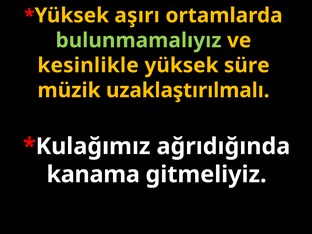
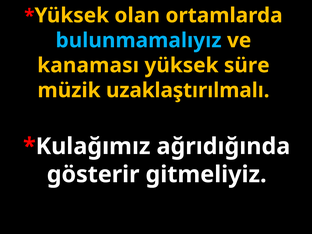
aşırı: aşırı -> olan
bulunmamalıyız colour: light green -> light blue
kesinlikle: kesinlikle -> kanaması
kanama: kanama -> gösterir
